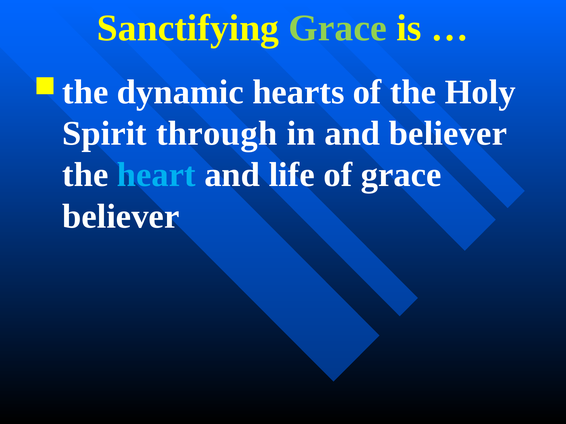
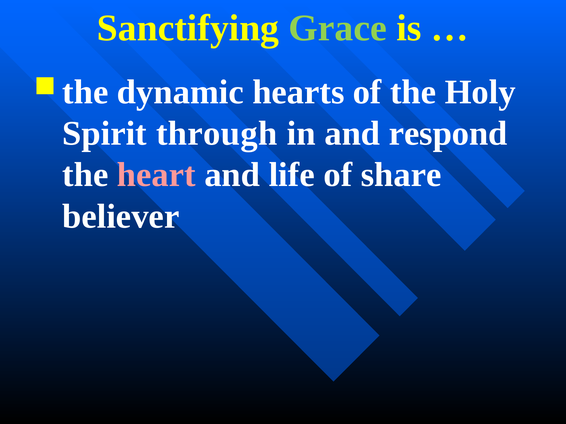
and believer: believer -> respond
heart colour: light blue -> pink
of grace: grace -> share
